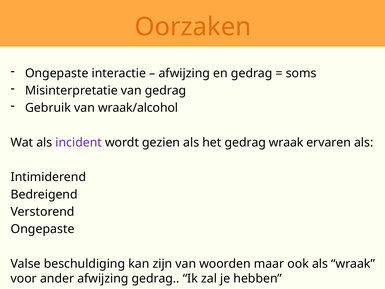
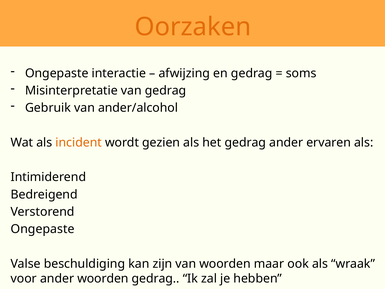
wraak/alcohol: wraak/alcohol -> ander/alcohol
incident colour: purple -> orange
gedrag wraak: wraak -> ander
ander afwijzing: afwijzing -> woorden
